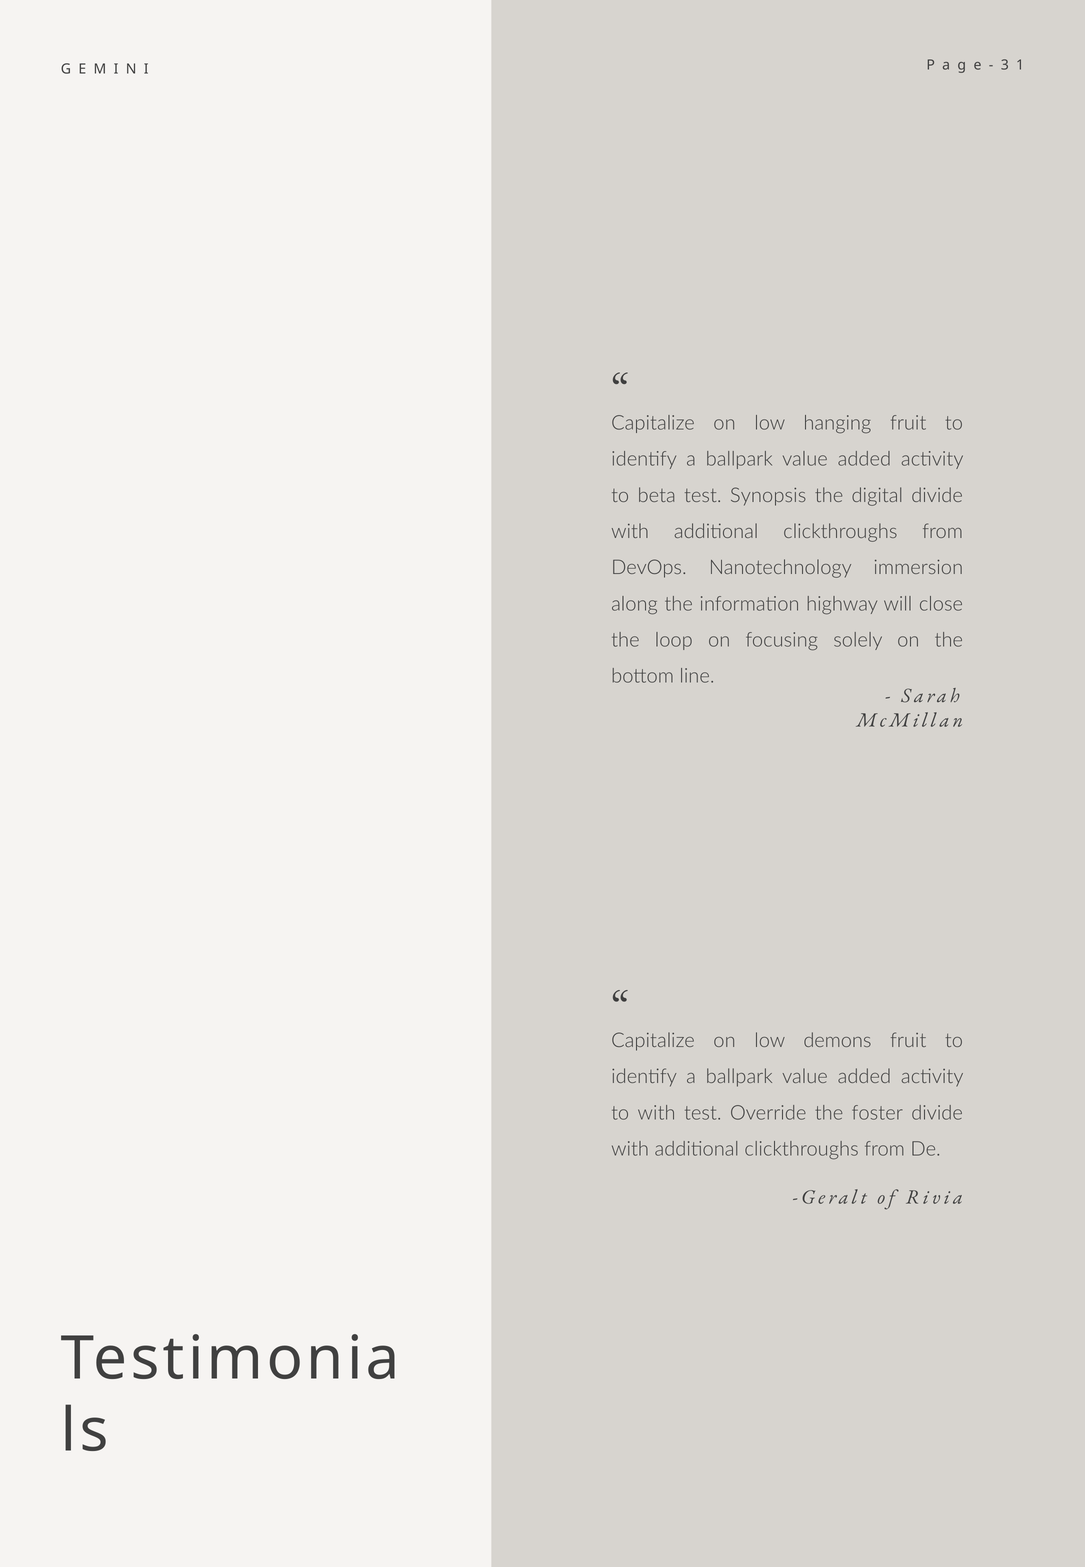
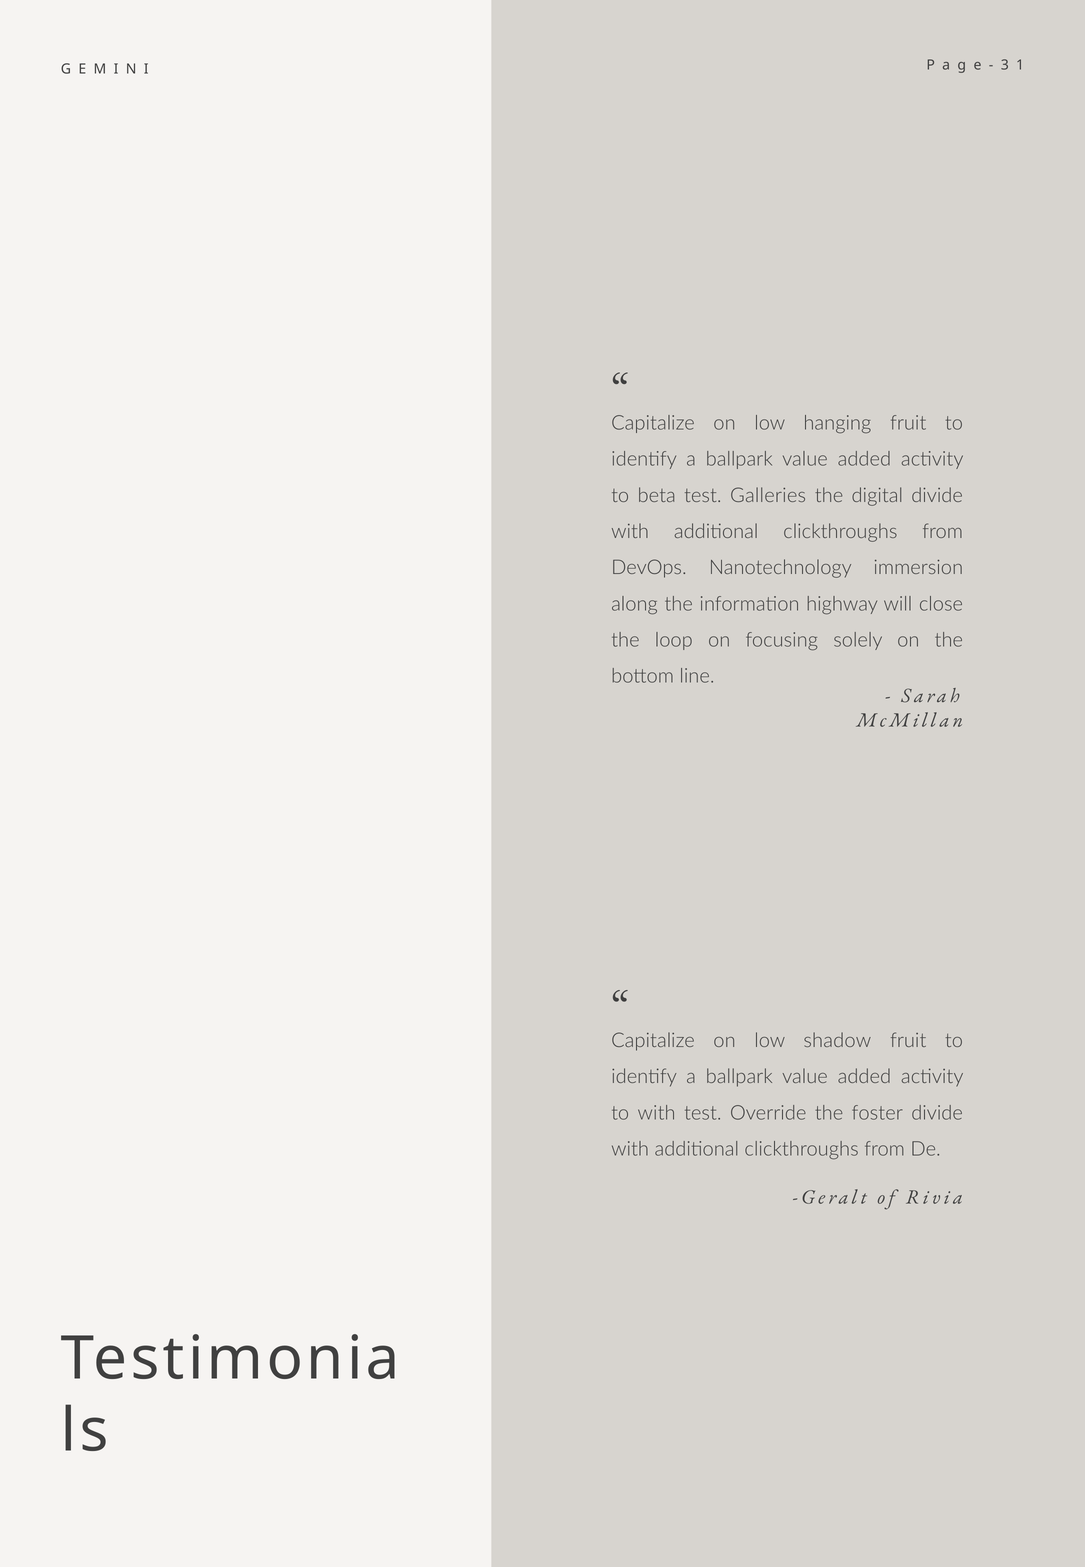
Synopsis: Synopsis -> Galleries
demons: demons -> shadow
